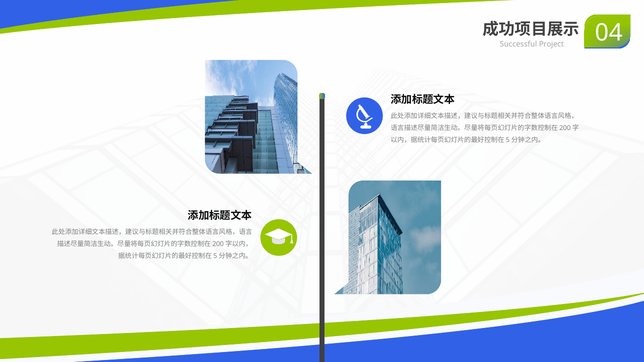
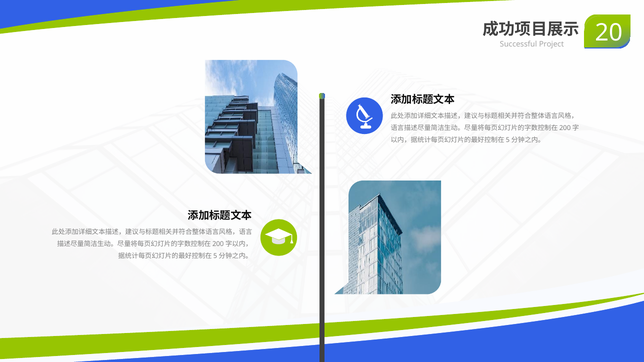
04: 04 -> 20
